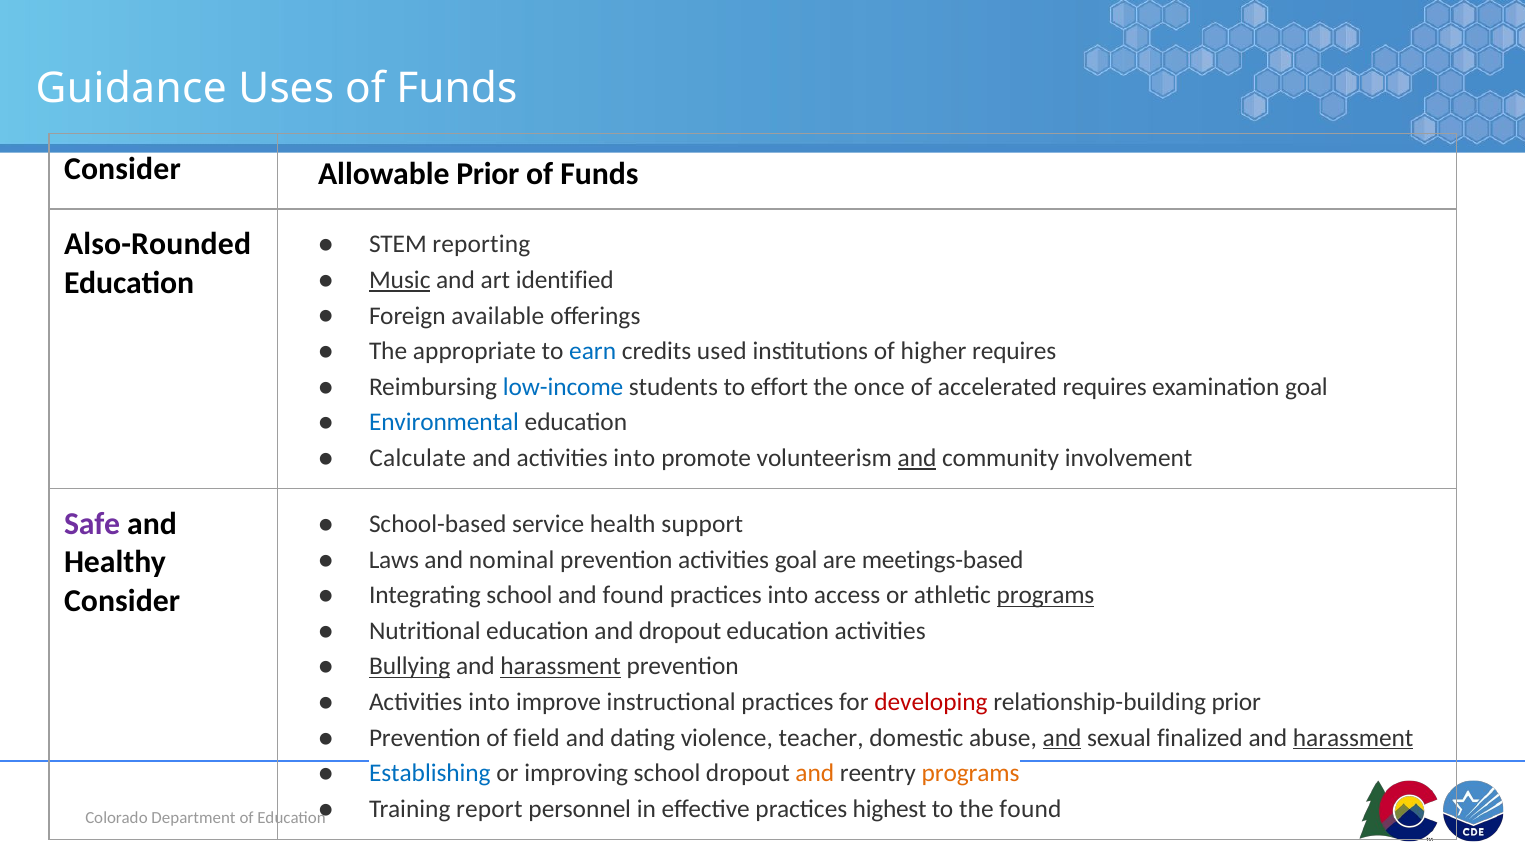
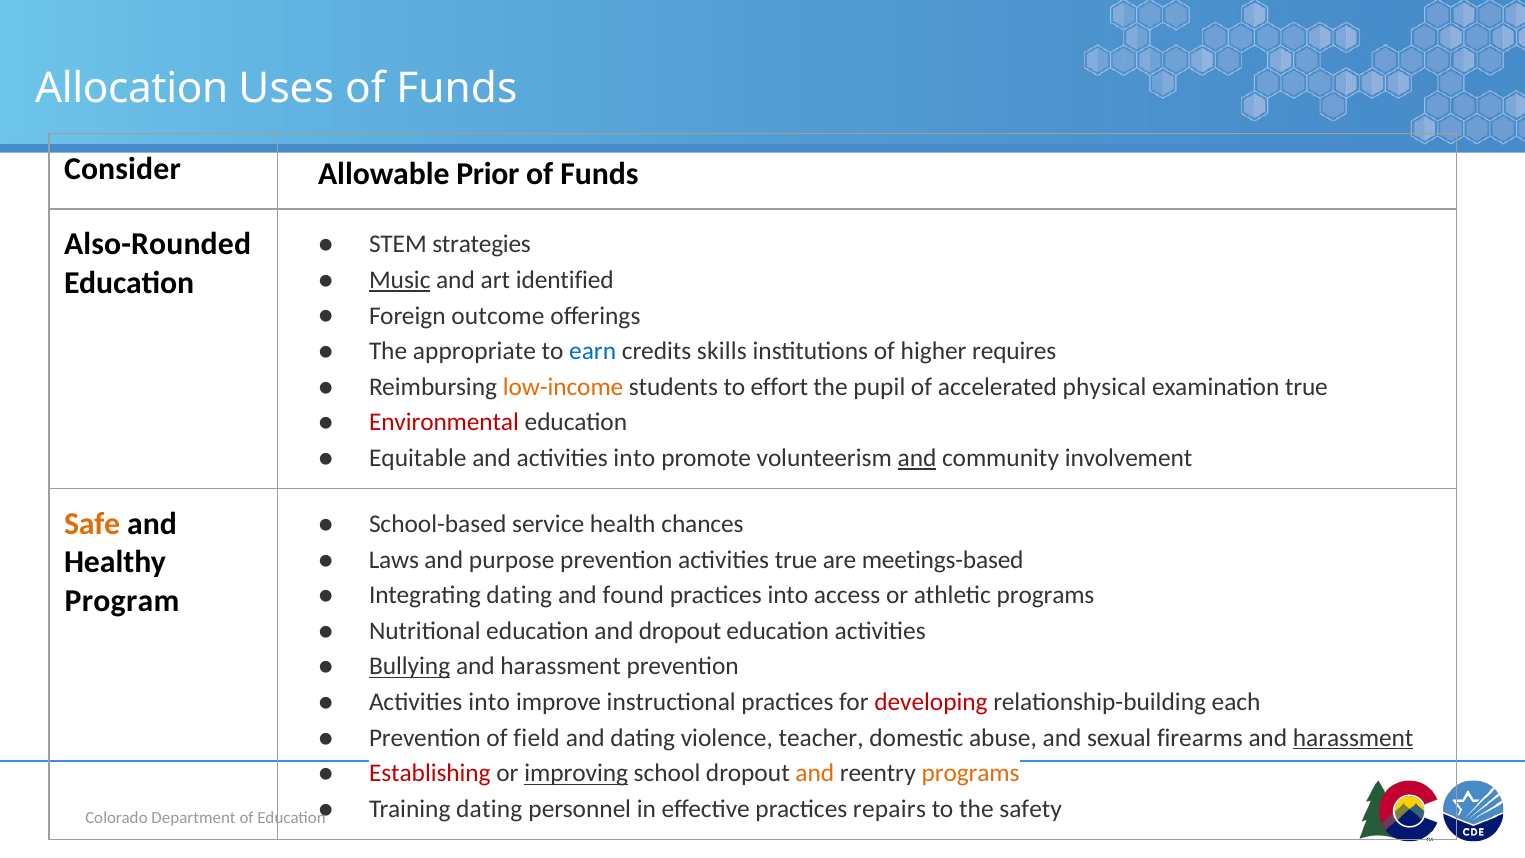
Guidance: Guidance -> Allocation
reporting: reporting -> strategies
available: available -> outcome
used: used -> skills
low-income colour: blue -> orange
once: once -> pupil
accelerated requires: requires -> physical
examination goal: goal -> true
Environmental colour: blue -> red
Calculate: Calculate -> Equitable
Safe colour: purple -> orange
support: support -> chances
nominal: nominal -> purpose
activities goal: goal -> true
Integrating school: school -> dating
programs at (1046, 595) underline: present -> none
Consider at (122, 601): Consider -> Program
harassment at (561, 666) underline: present -> none
relationship-building prior: prior -> each
and at (1062, 738) underline: present -> none
finalized: finalized -> firearms
Establishing colour: blue -> red
improving underline: none -> present
Training report: report -> dating
highest: highest -> repairs
the found: found -> safety
